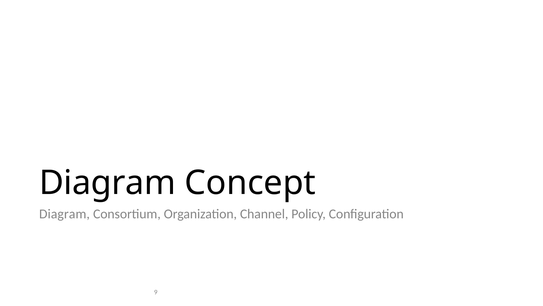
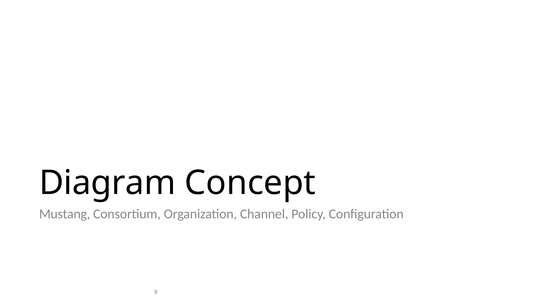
Diagram at (64, 214): Diagram -> Mustang
